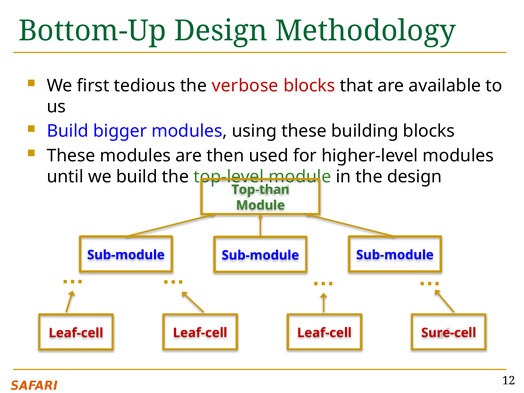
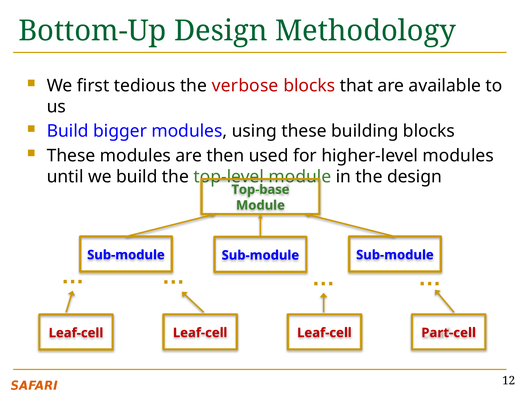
Top-than: Top-than -> Top-base
Sure-cell: Sure-cell -> Part-cell
